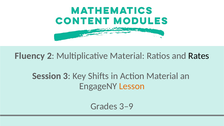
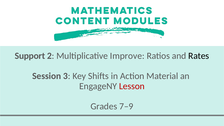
Fluency: Fluency -> Support
Multiplicative Material: Material -> Improve
Lesson colour: orange -> red
3–9: 3–9 -> 7–9
